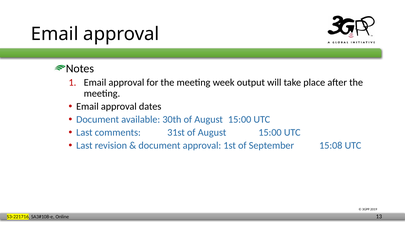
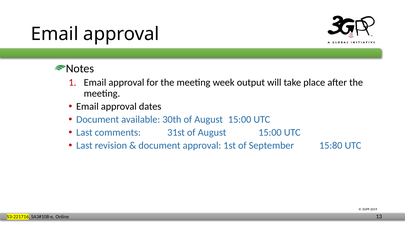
15:08: 15:08 -> 15:80
